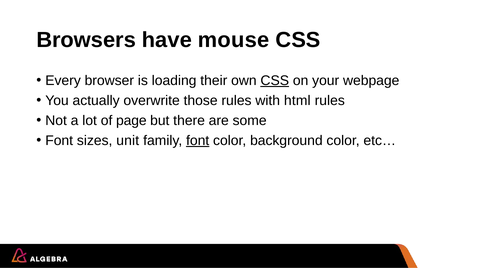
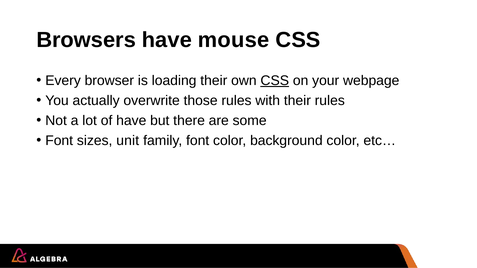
with html: html -> their
of page: page -> have
font at (198, 141) underline: present -> none
